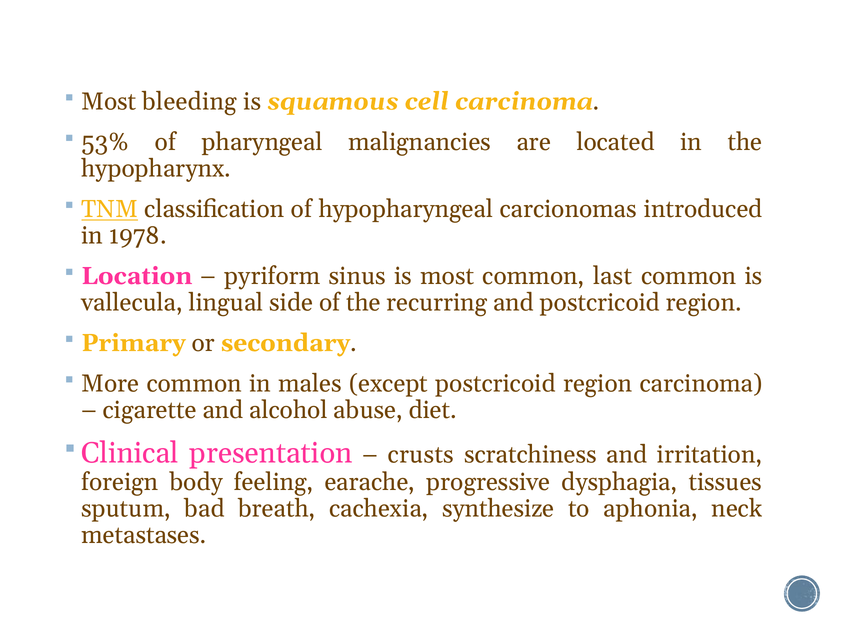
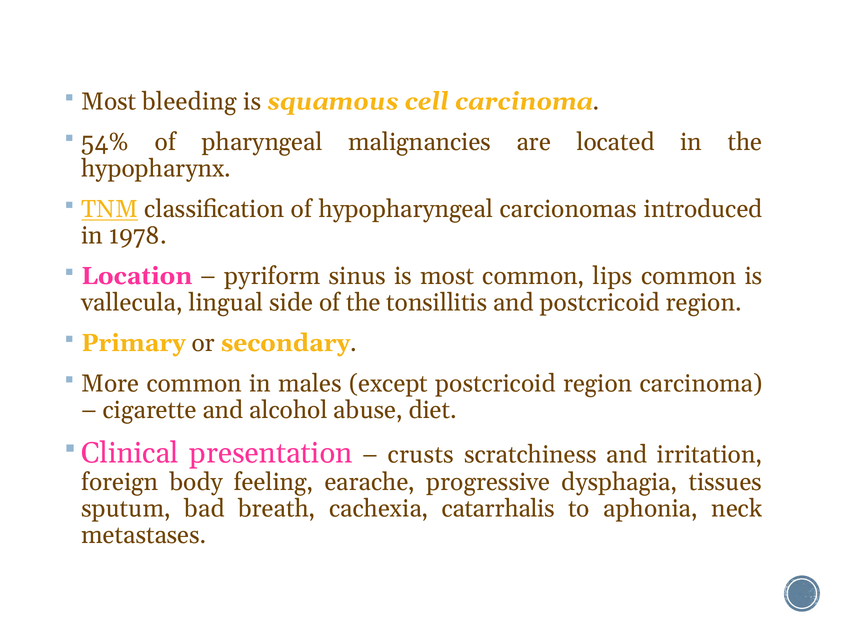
53%: 53% -> 54%
last: last -> lips
recurring: recurring -> tonsillitis
synthesize: synthesize -> catarrhalis
